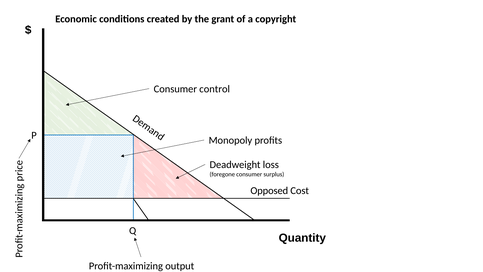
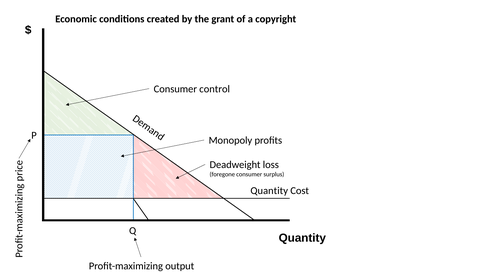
Opposed at (269, 191): Opposed -> Quantity
